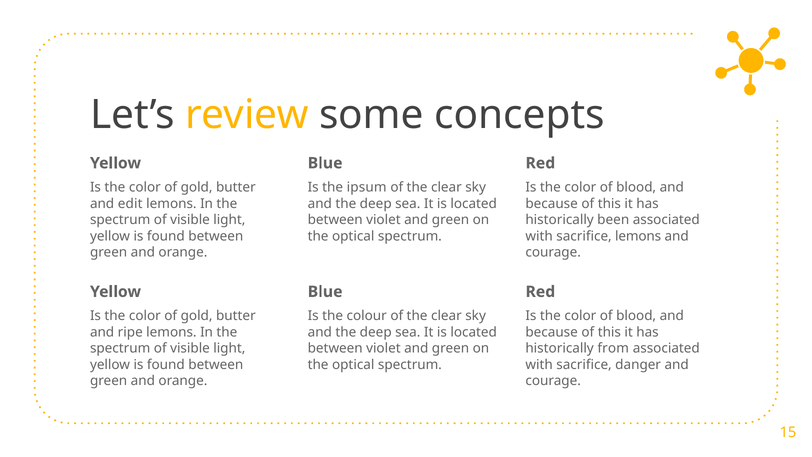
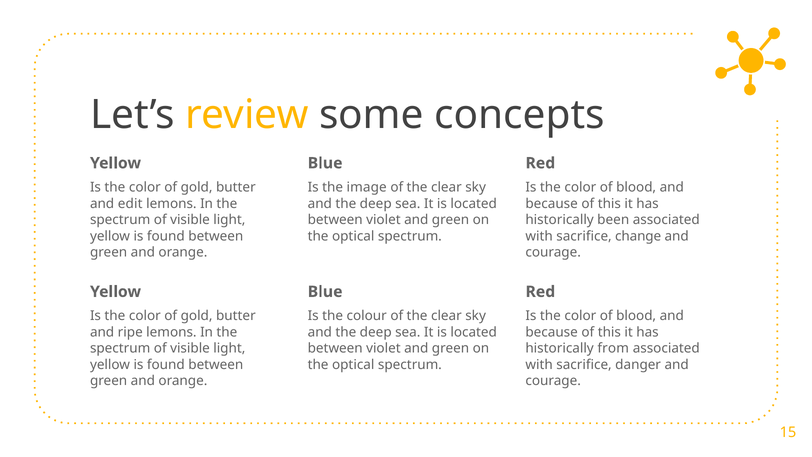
ipsum: ipsum -> image
sacrifice lemons: lemons -> change
